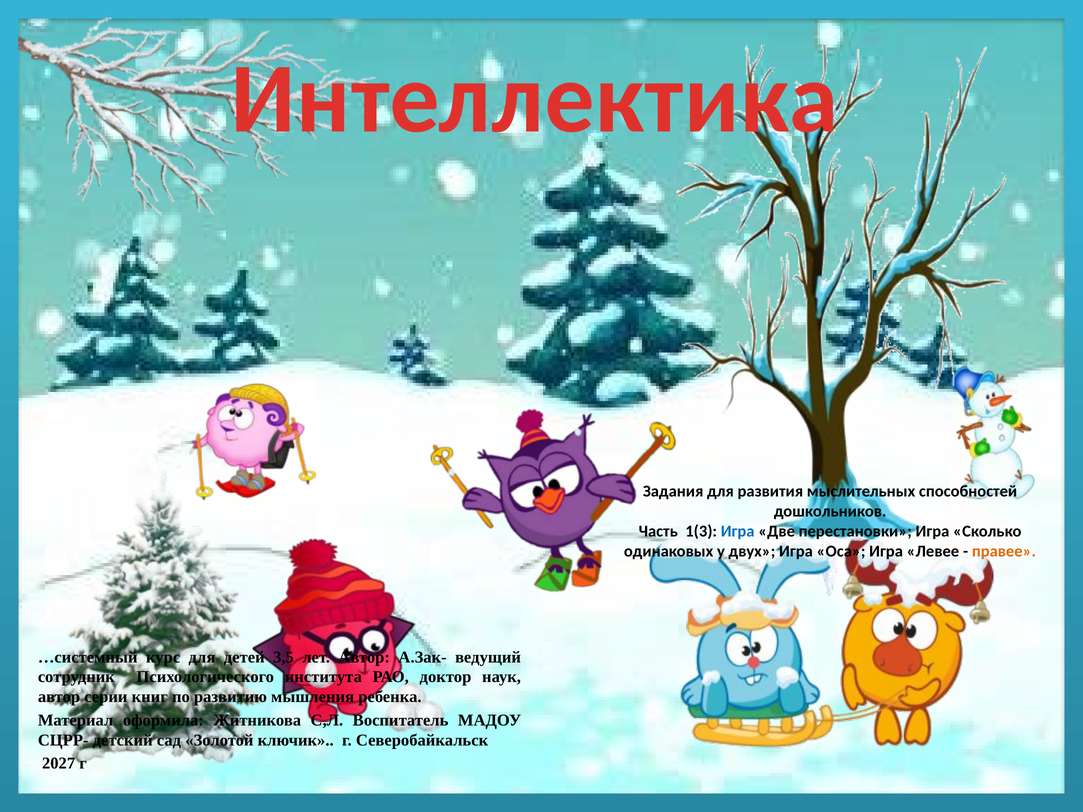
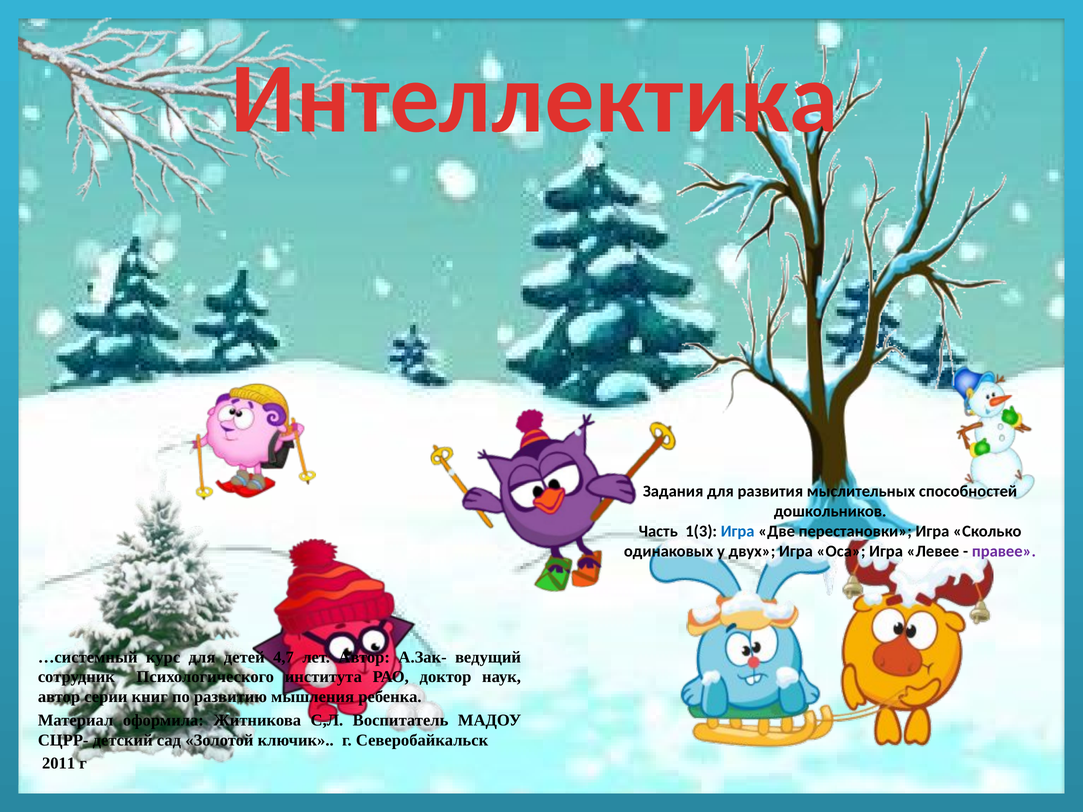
правее colour: orange -> purple
3,5: 3,5 -> 4,7
2027: 2027 -> 2011
